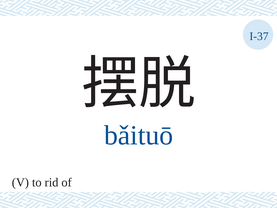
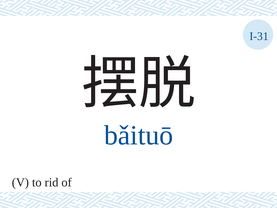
I-37: I-37 -> I-31
